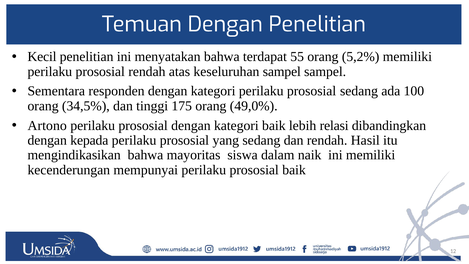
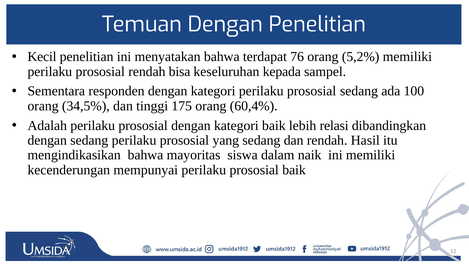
55: 55 -> 76
atas: atas -> bisa
keseluruhan sampel: sampel -> kepada
49,0%: 49,0% -> 60,4%
Artono: Artono -> Adalah
dengan kepada: kepada -> sedang
